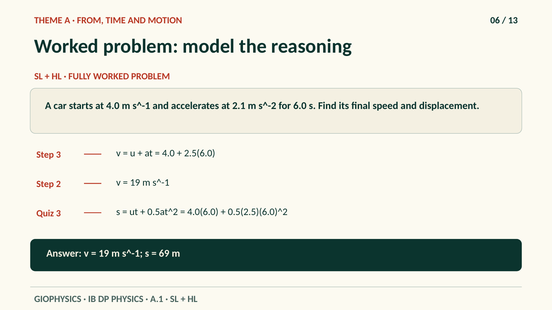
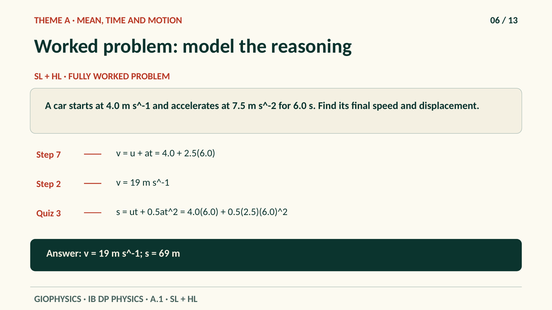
FROM: FROM -> MEAN
2.1: 2.1 -> 7.5
Step 3: 3 -> 7
